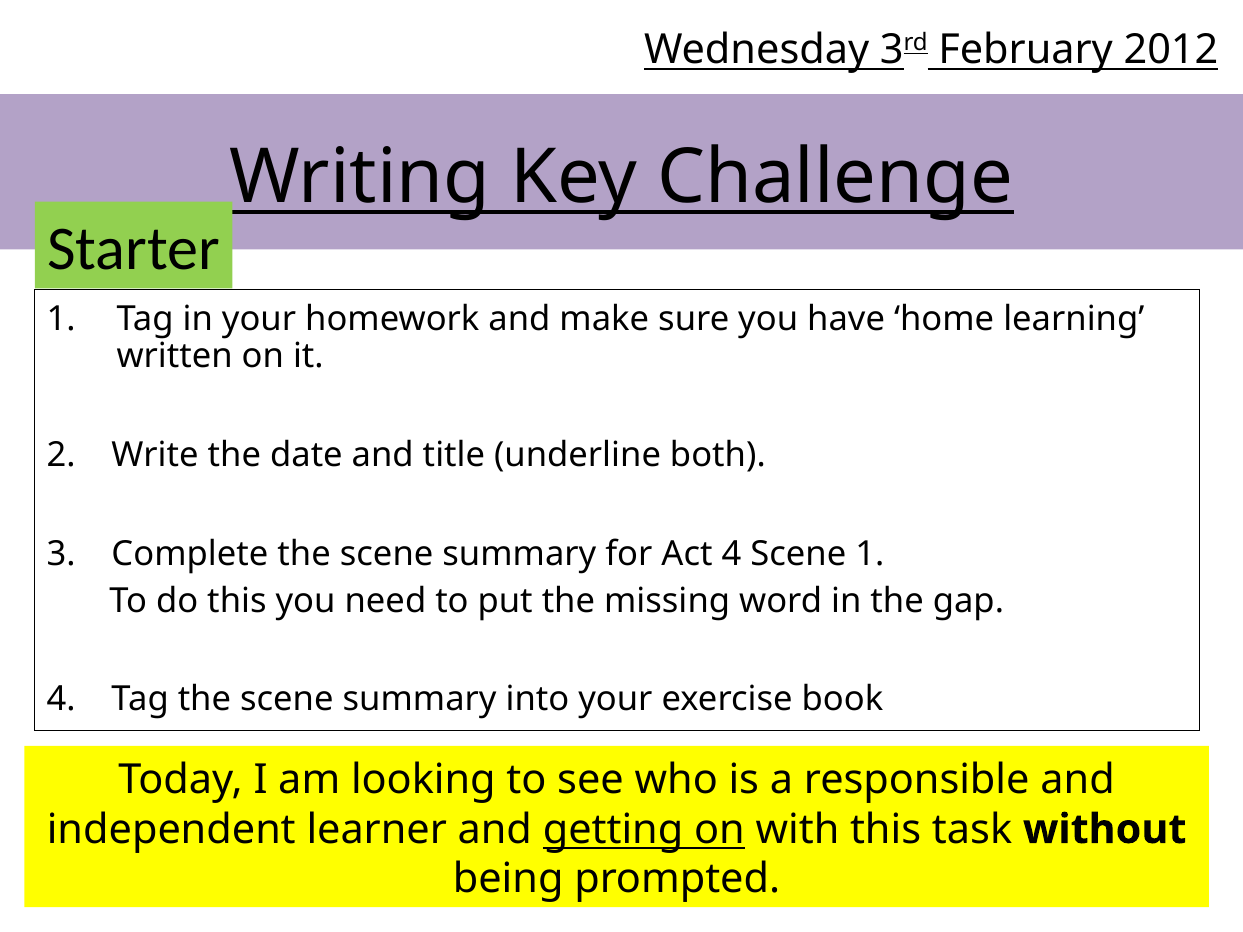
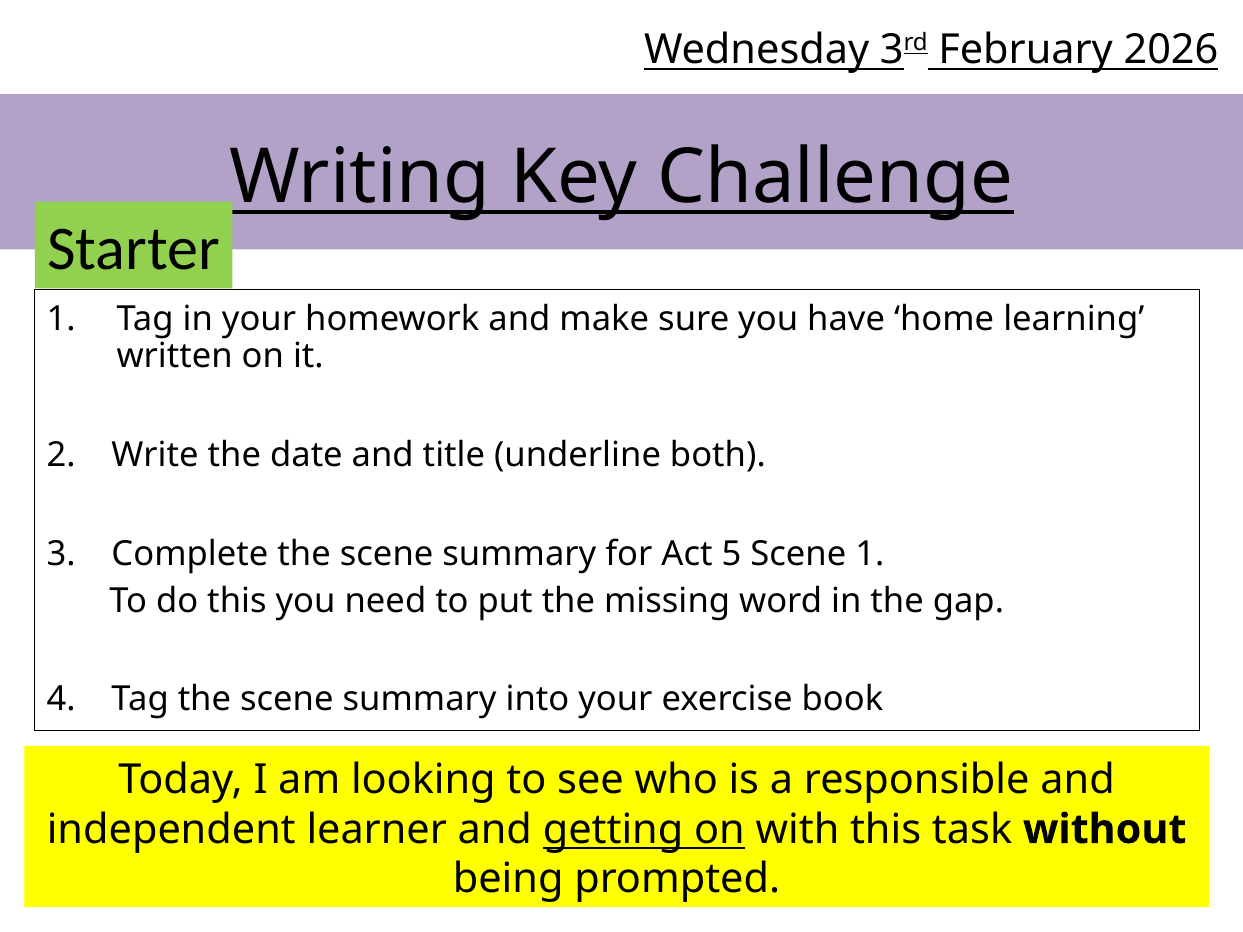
2012: 2012 -> 2026
Act 4: 4 -> 5
